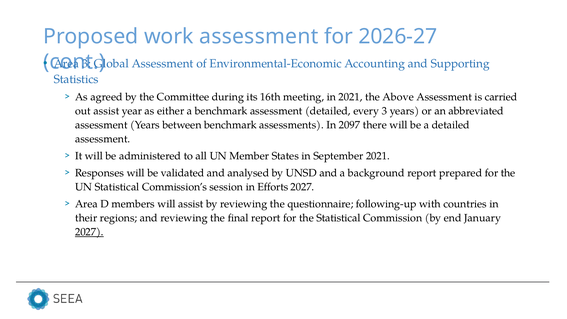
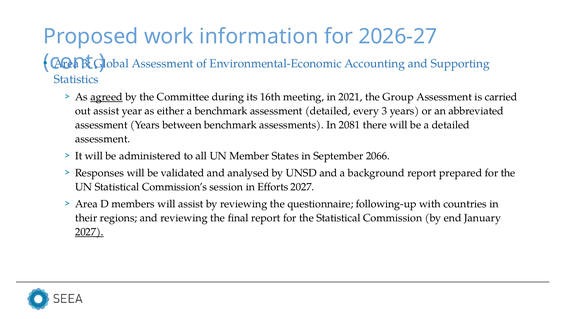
work assessment: assessment -> information
agreed underline: none -> present
Above: Above -> Group
2097: 2097 -> 2081
September 2021: 2021 -> 2066
